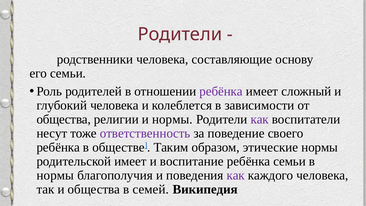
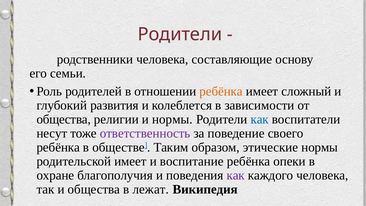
ребёнка at (221, 91) colour: purple -> orange
глубокий человека: человека -> развития
как at (260, 119) colour: purple -> blue
ребёнка семьи: семьи -> опеки
нормы at (55, 175): нормы -> охране
семей: семей -> лежат
